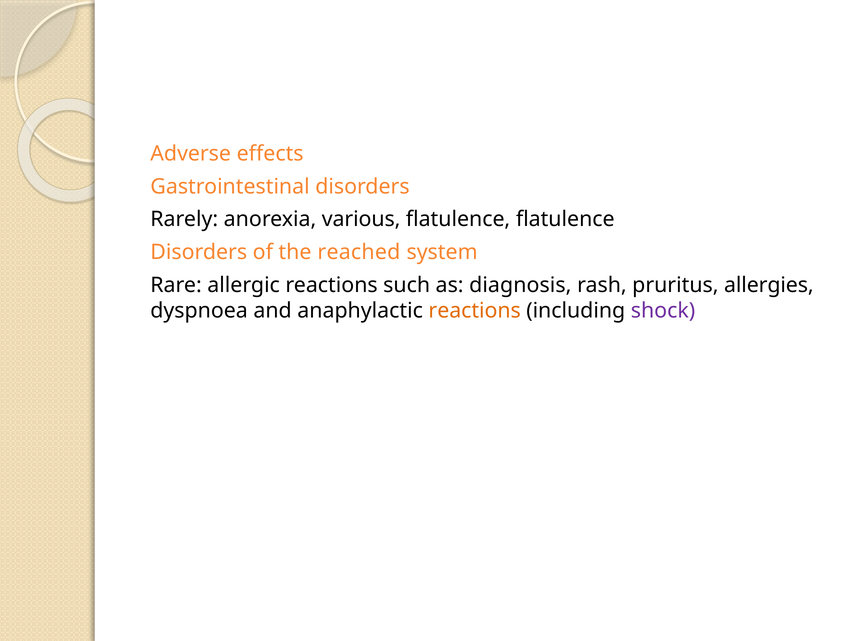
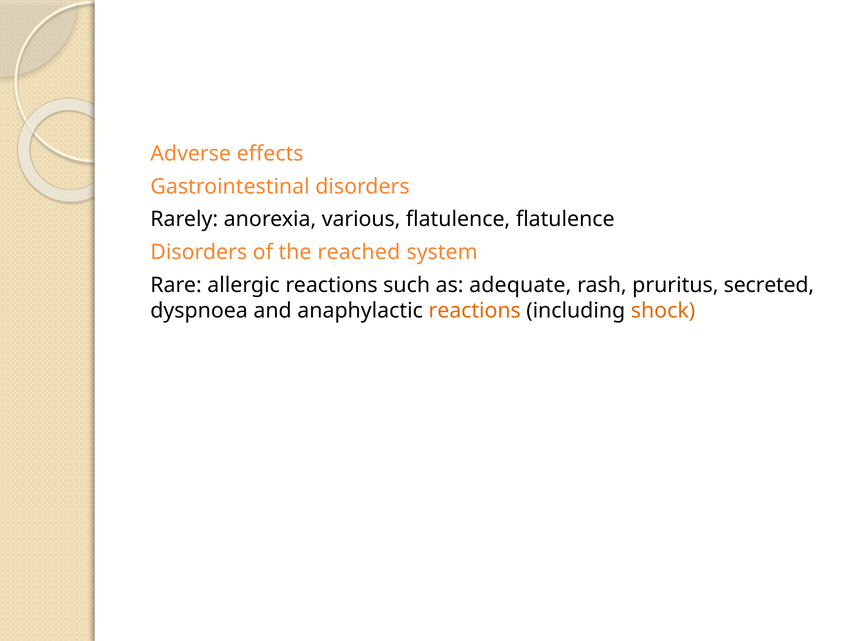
diagnosis: diagnosis -> adequate
allergies: allergies -> secreted
shock colour: purple -> orange
